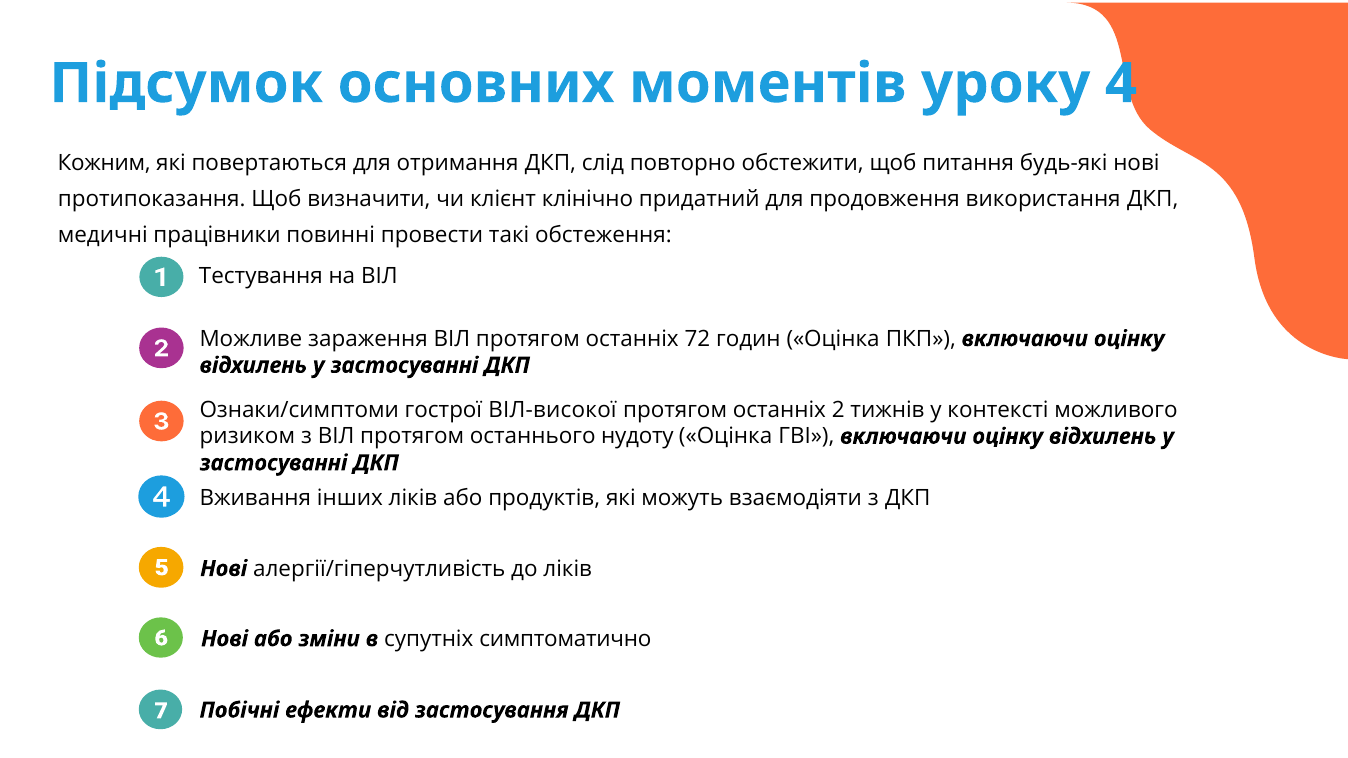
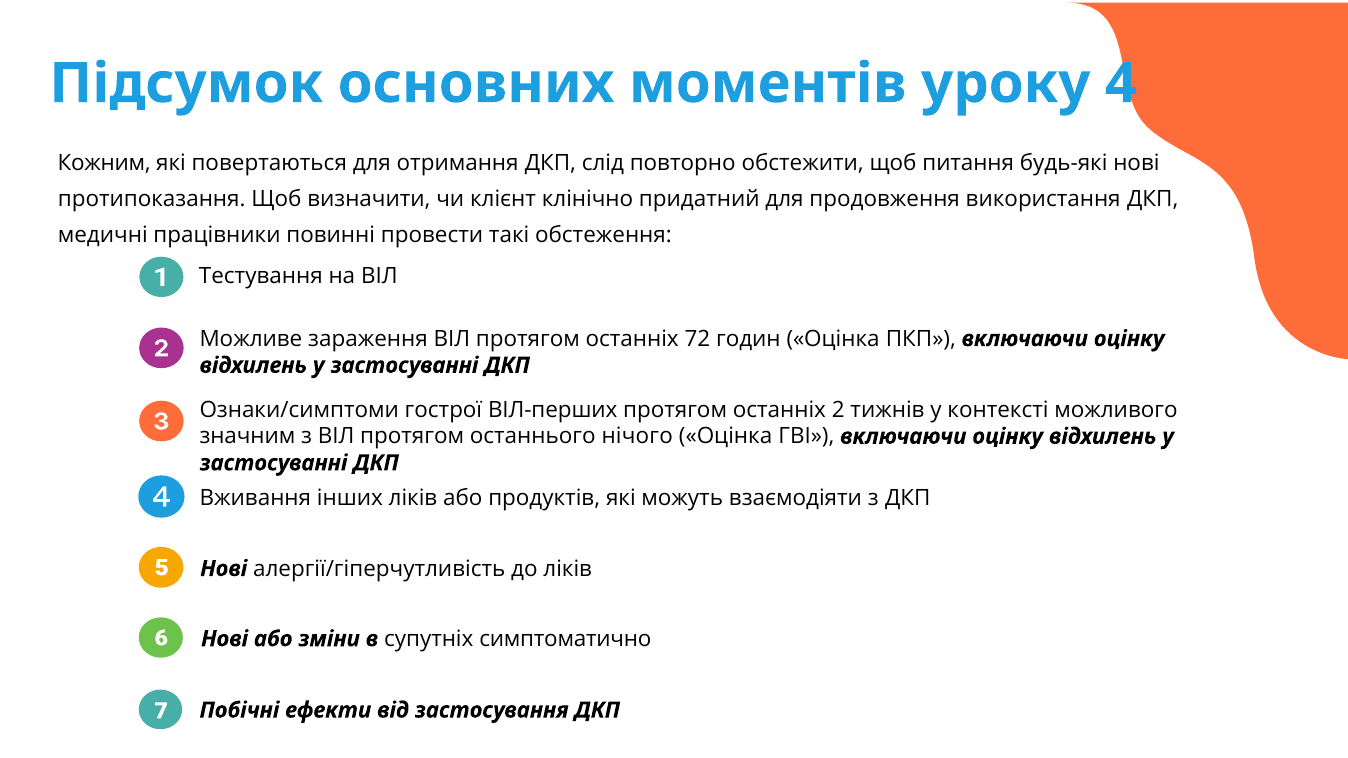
ВІЛ-високої: ВІЛ-високої -> ВІЛ-перших
ризиком: ризиком -> значним
нудоту: нудоту -> нічого
